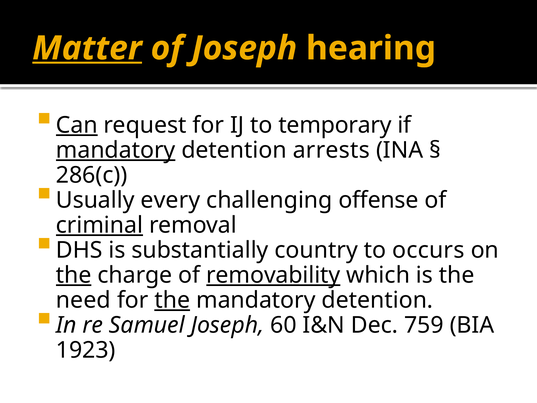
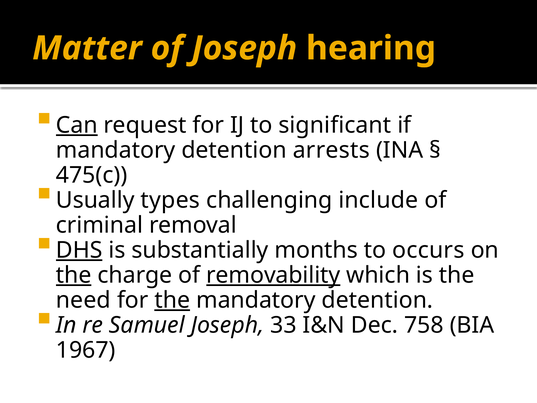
Matter underline: present -> none
temporary: temporary -> significant
mandatory at (116, 150) underline: present -> none
286(c: 286(c -> 475(c
every: every -> types
offense: offense -> include
criminal underline: present -> none
DHS underline: none -> present
country: country -> months
60: 60 -> 33
759: 759 -> 758
1923: 1923 -> 1967
